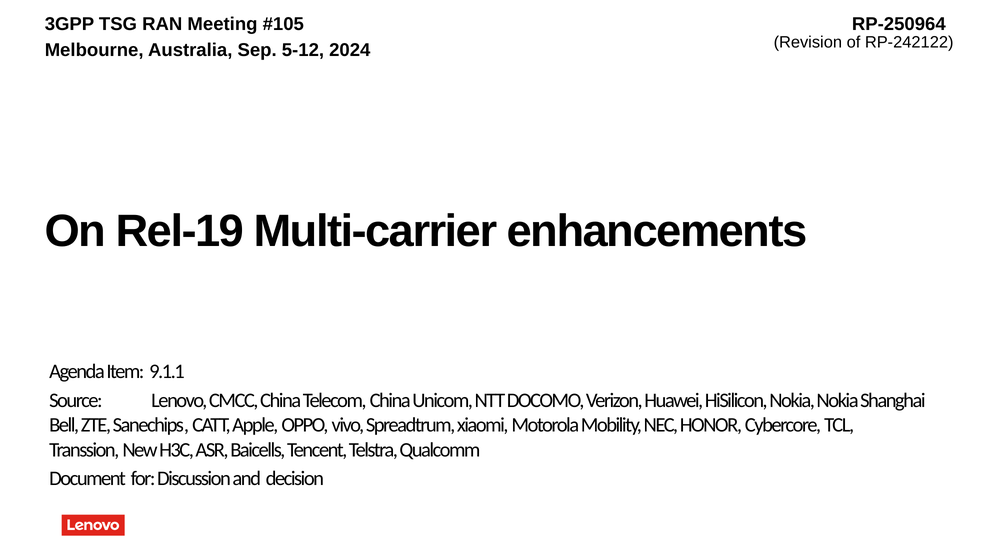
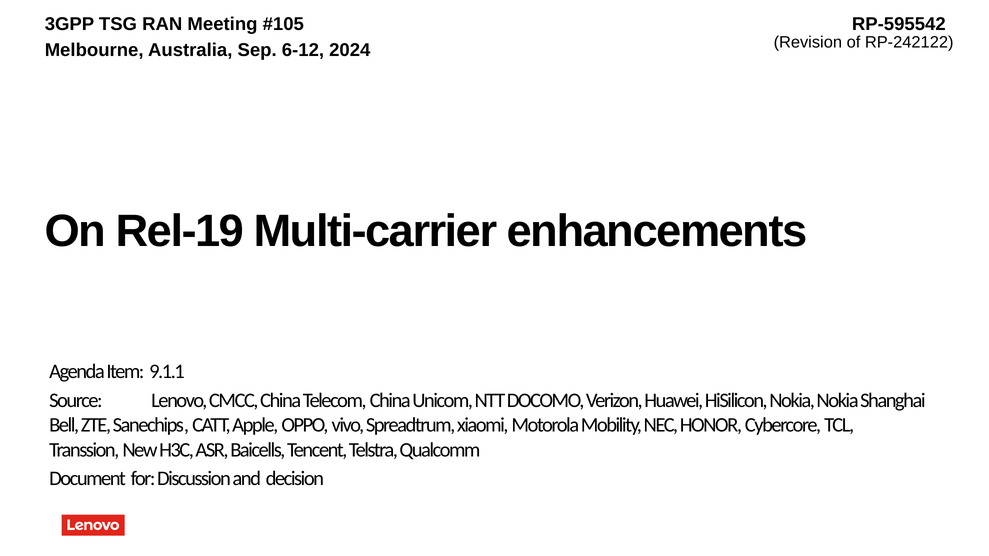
RP-250964: RP-250964 -> RP-595542
5-12: 5-12 -> 6-12
